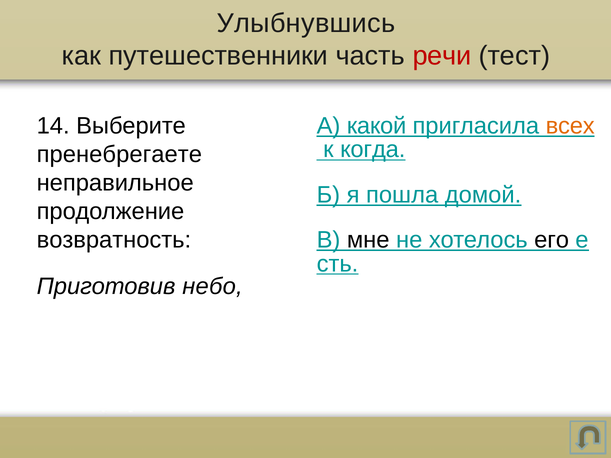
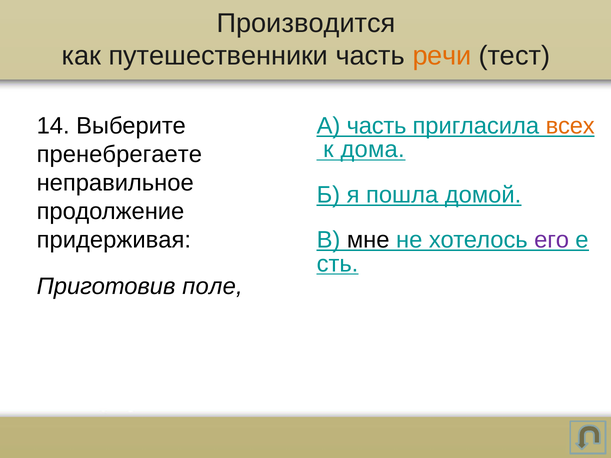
Улыбнувшись: Улыбнувшись -> Производится
речи colour: red -> orange
А какой: какой -> часть
когда: когда -> дома
возвратность: возвратность -> придерживая
его colour: black -> purple
небо: небо -> поле
